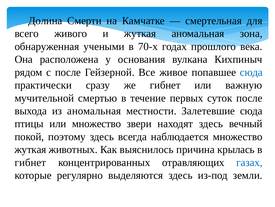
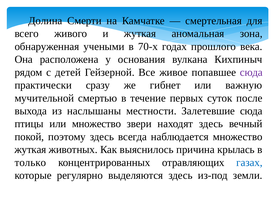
с после: после -> детей
сюда at (251, 72) colour: blue -> purple
из аномальная: аномальная -> наслышаны
гибнет at (30, 162): гибнет -> только
